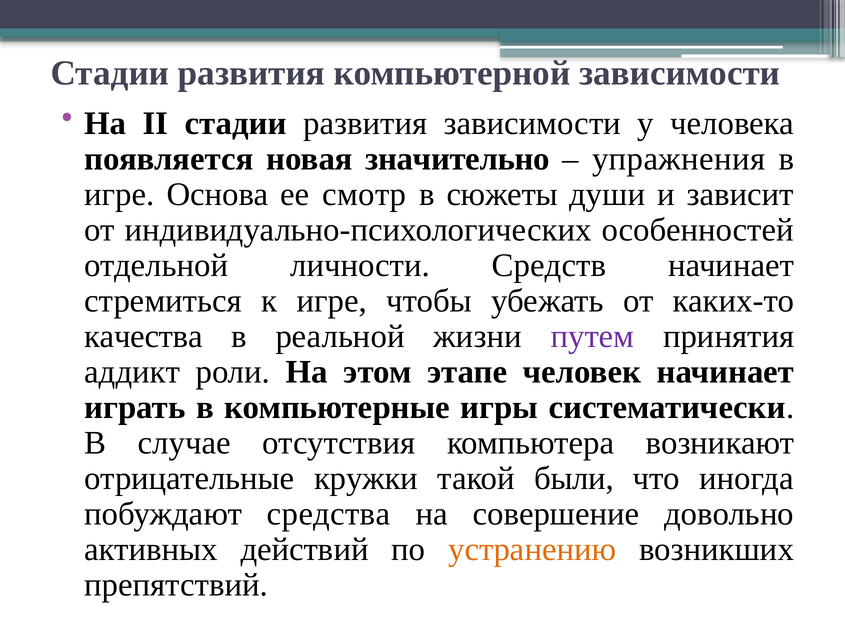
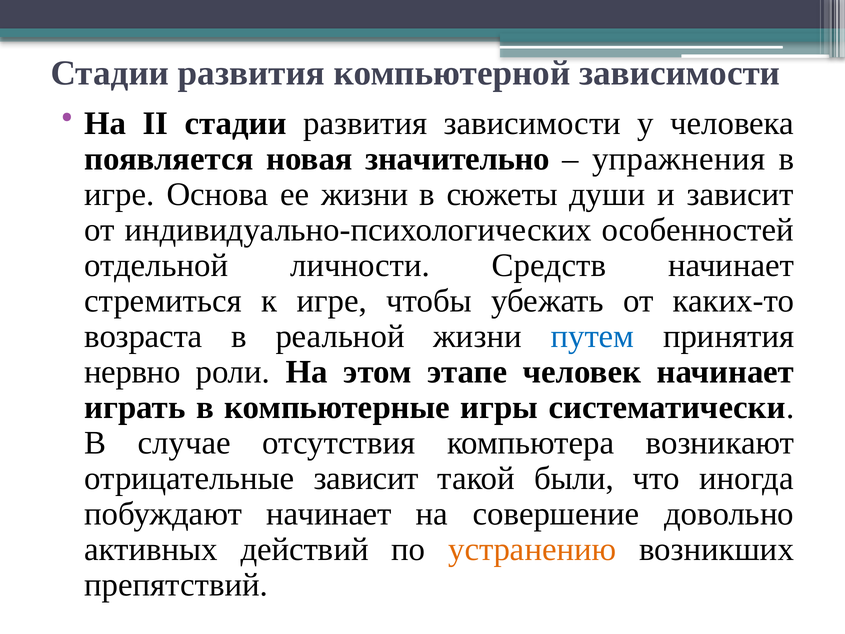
ее смотр: смотр -> жизни
качества: качества -> возраста
путем colour: purple -> blue
аддикт: аддикт -> нервно
отрицательные кружки: кружки -> зависит
побуждают средства: средства -> начинает
